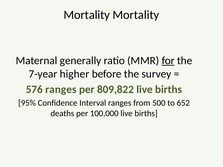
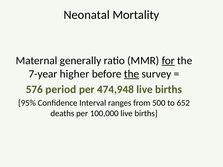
Mortality at (87, 15): Mortality -> Neonatal
the at (132, 74) underline: none -> present
576 ranges: ranges -> period
809,822: 809,822 -> 474,948
